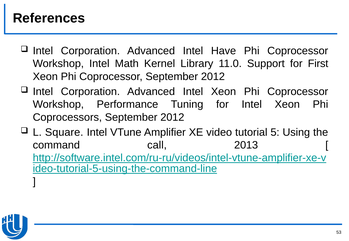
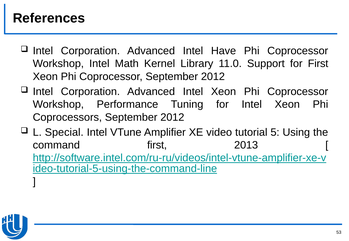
Square: Square -> Special
command call: call -> first
